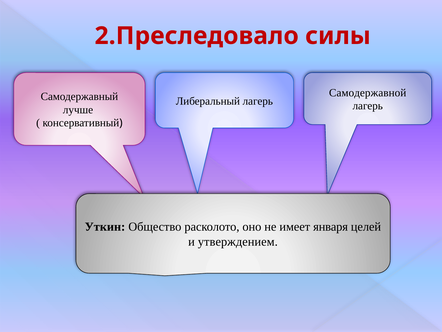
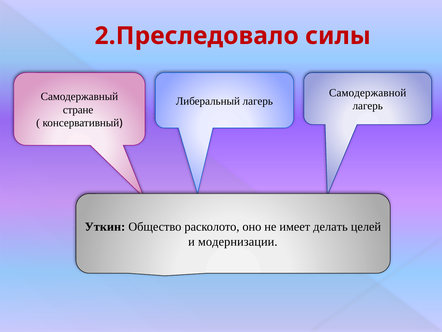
лучше: лучше -> стране
января: января -> делать
утверждением: утверждением -> модернизации
